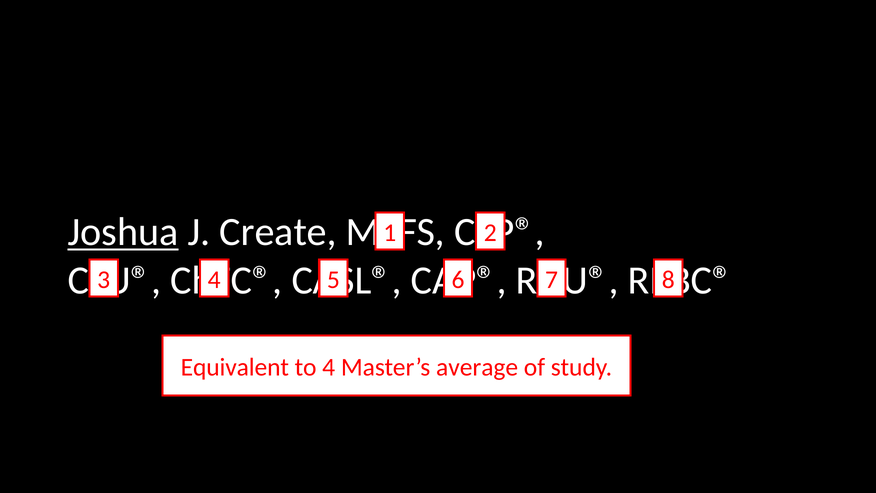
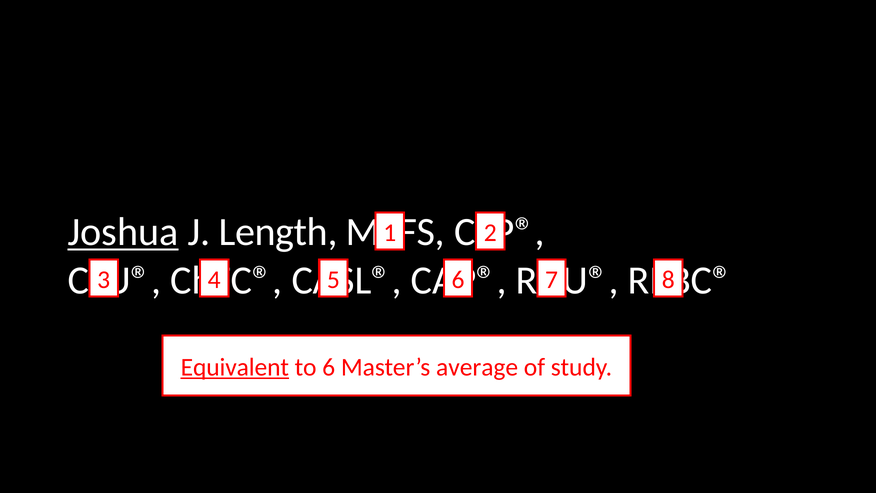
Create: Create -> Length
Equivalent underline: none -> present
to 4: 4 -> 6
